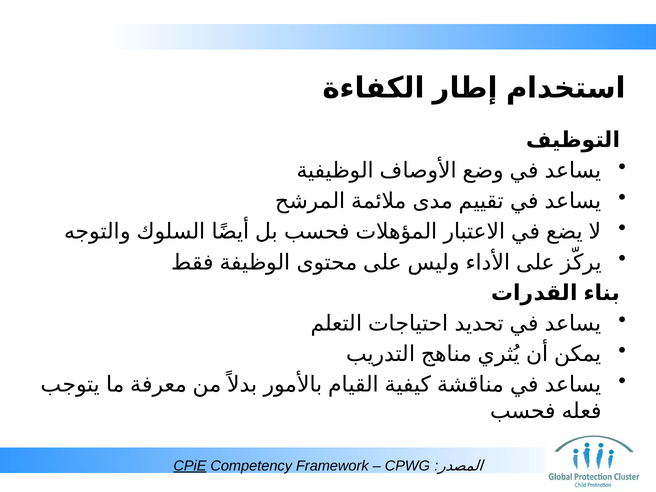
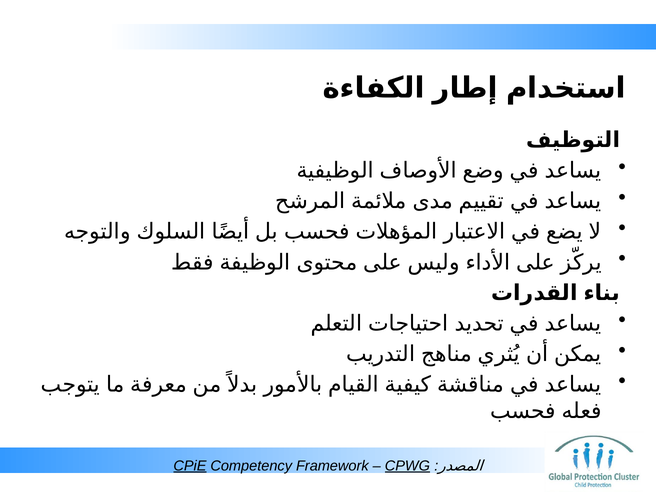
CPWG underline: none -> present
